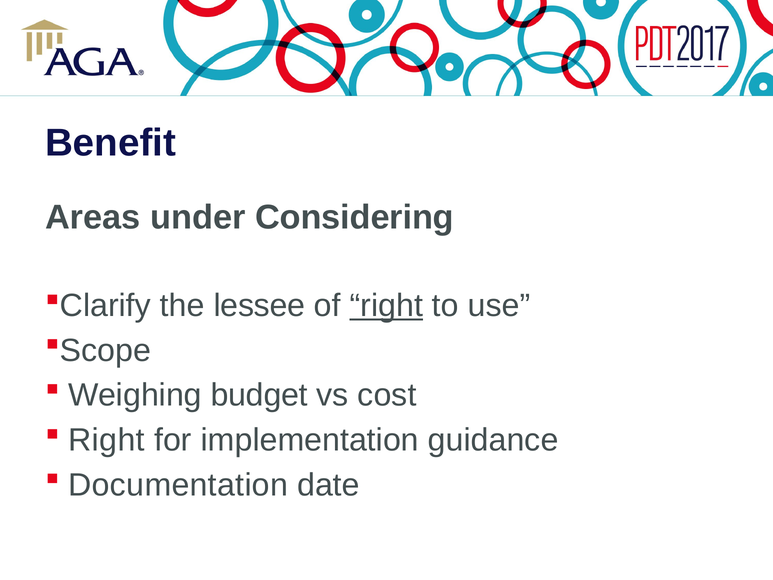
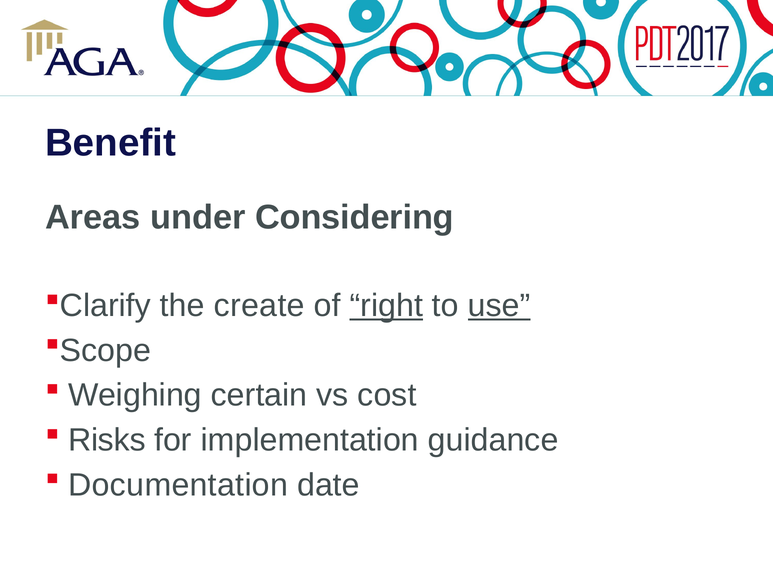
lessee: lessee -> create
use underline: none -> present
budget: budget -> certain
Right at (107, 440): Right -> Risks
